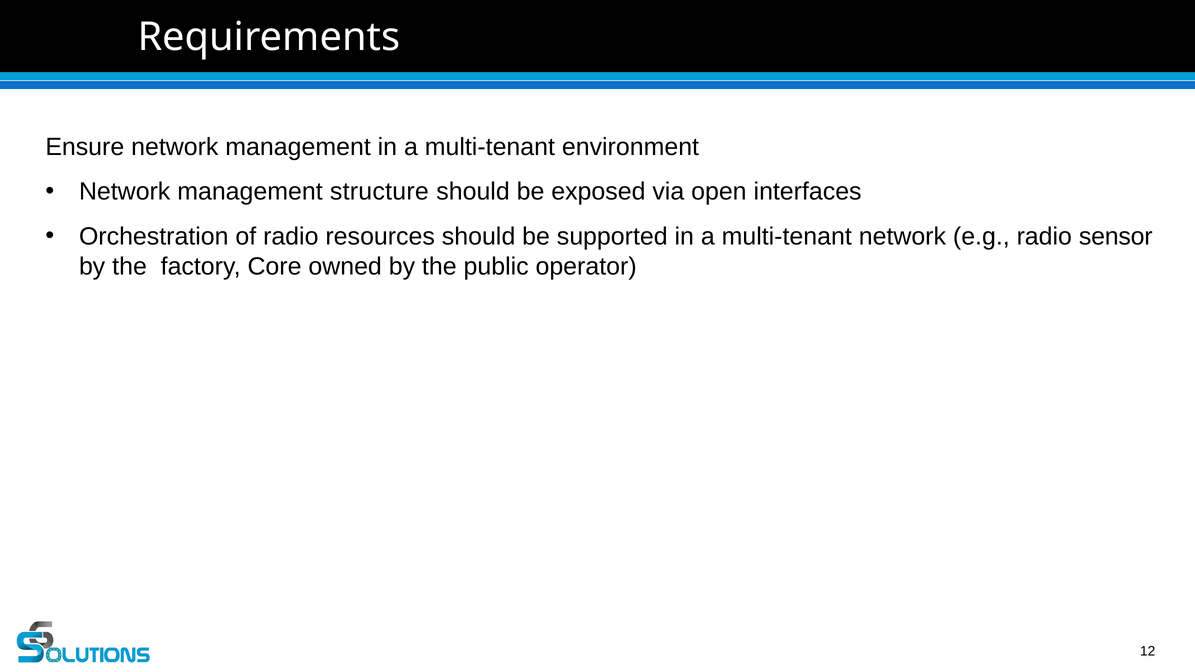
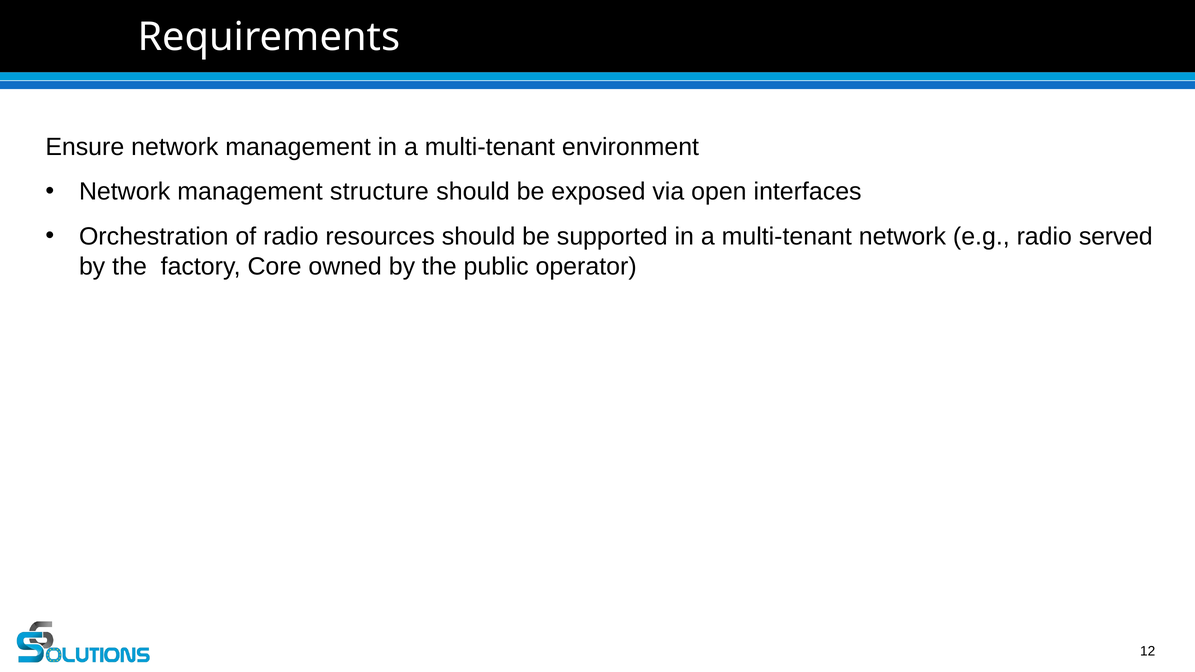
sensor: sensor -> served
